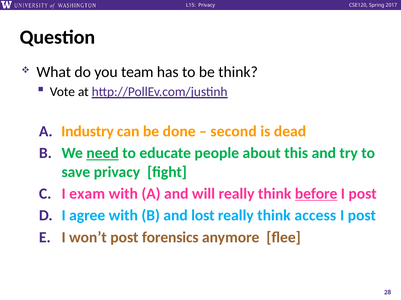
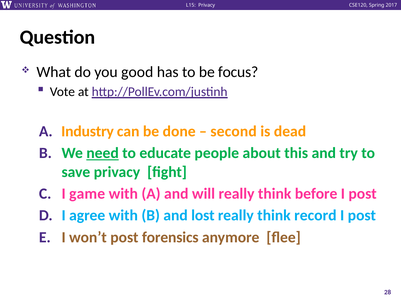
team: team -> good
be think: think -> focus
exam: exam -> game
before underline: present -> none
access: access -> record
